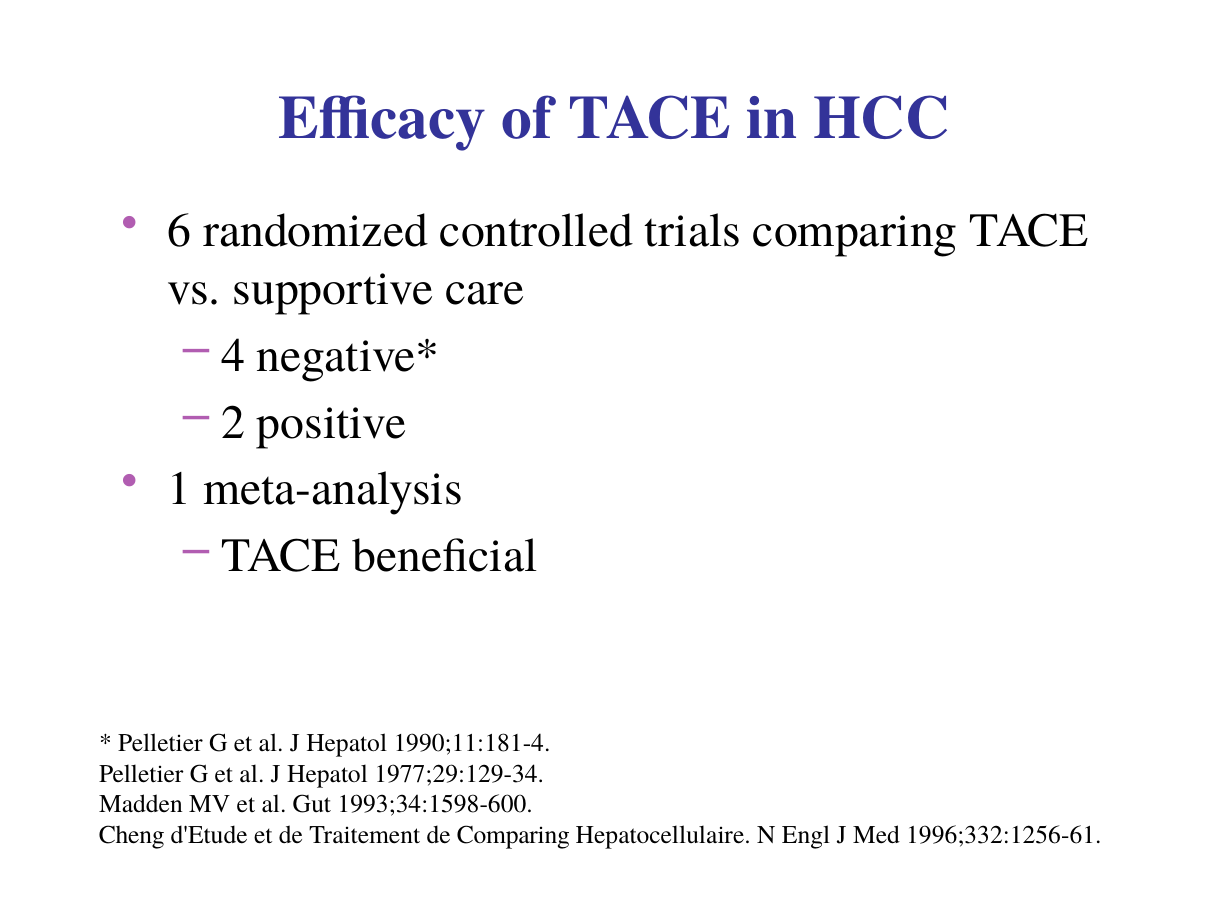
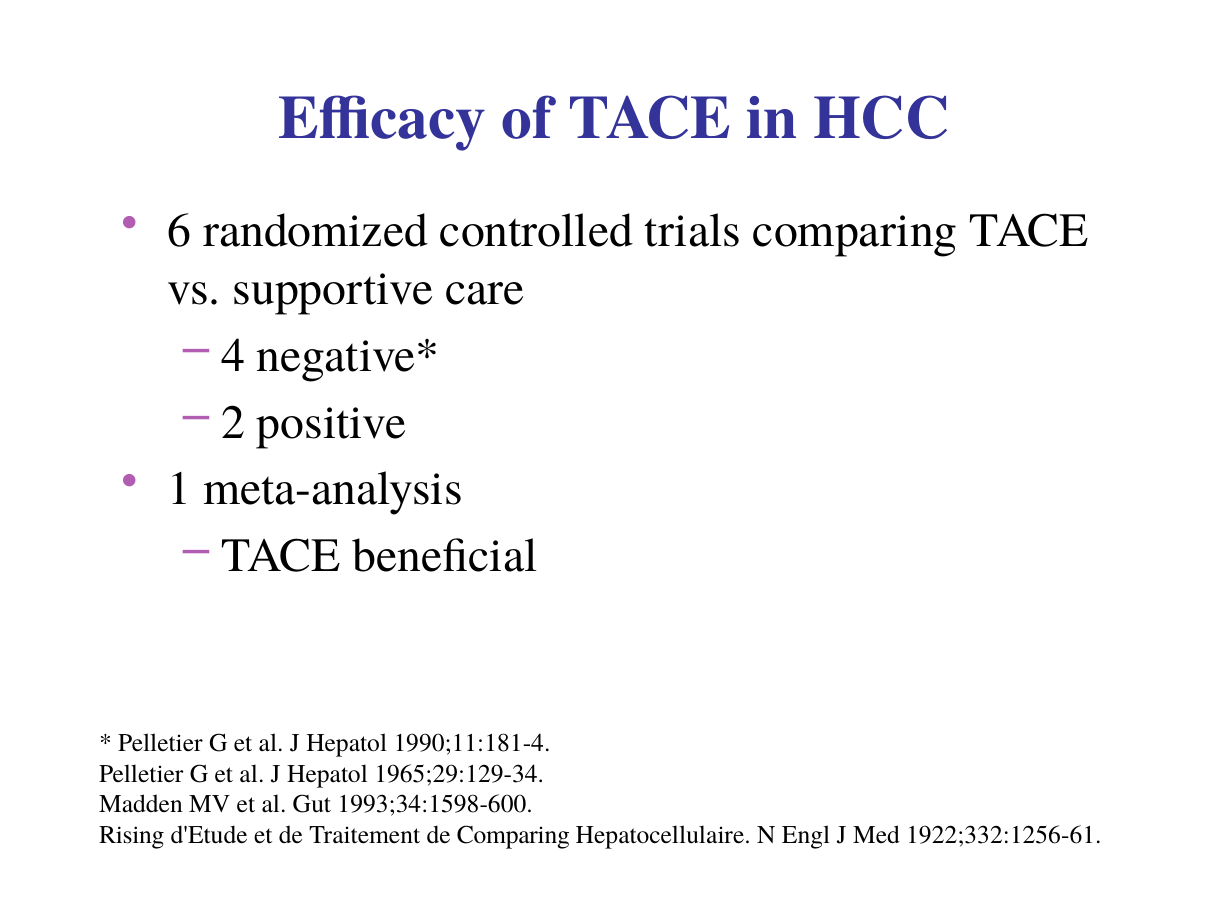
1977;29:129-34: 1977;29:129-34 -> 1965;29:129-34
Cheng: Cheng -> Rising
1996;332:1256-61: 1996;332:1256-61 -> 1922;332:1256-61
